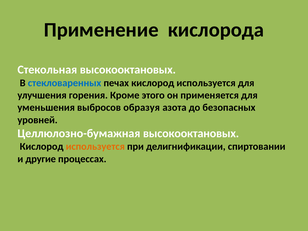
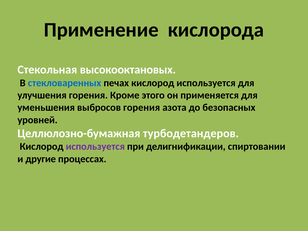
выбросов образуя: образуя -> горения
Целлюлозно-бумажная высокооктановых: высокооктановых -> турбодетандеров
используется at (95, 147) colour: orange -> purple
